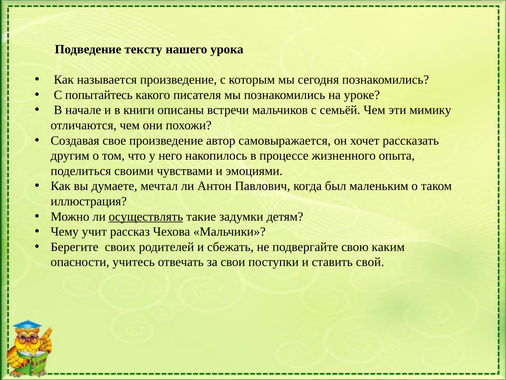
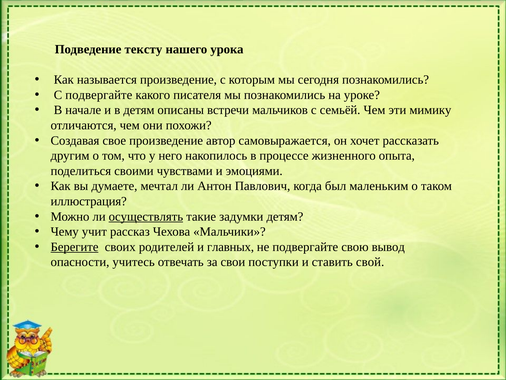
С попытайтесь: попытайтесь -> подвергайте
в книги: книги -> детям
Берегите underline: none -> present
сбежать: сбежать -> главных
каким: каким -> вывод
